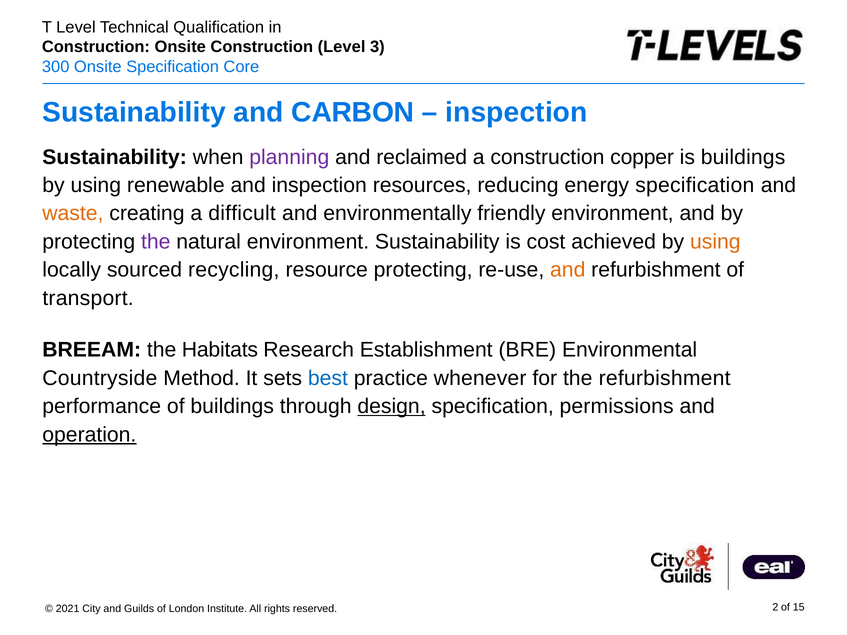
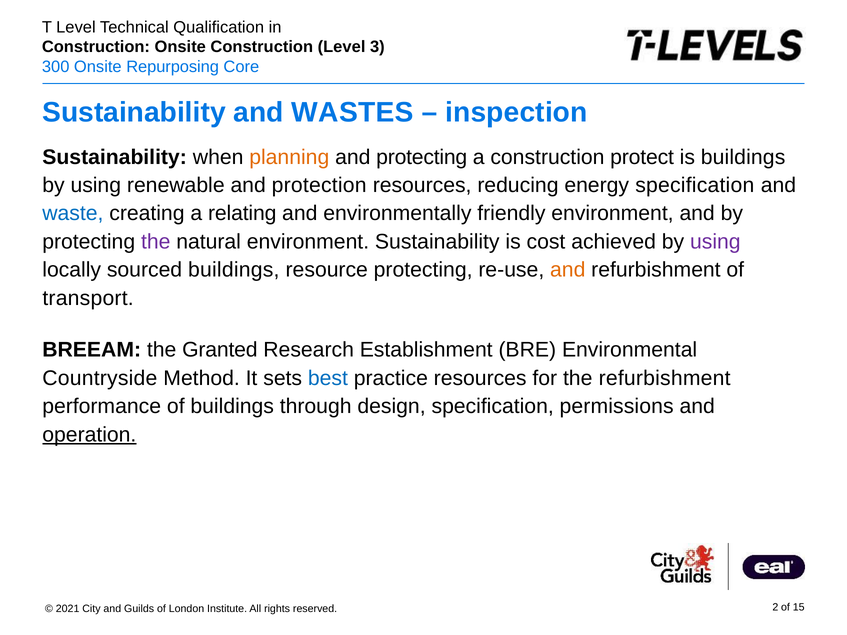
Specification at (173, 67): Specification -> Repurposing
CARBON: CARBON -> WASTES
planning colour: purple -> orange
and reclaimed: reclaimed -> protecting
copper: copper -> protect
and inspection: inspection -> protection
waste colour: orange -> blue
difficult: difficult -> relating
using at (715, 242) colour: orange -> purple
sourced recycling: recycling -> buildings
Habitats: Habitats -> Granted
practice whenever: whenever -> resources
design underline: present -> none
